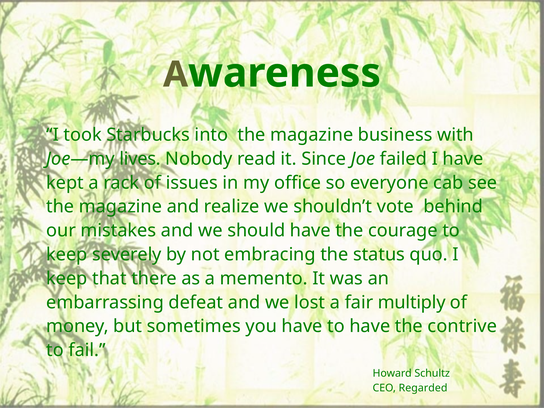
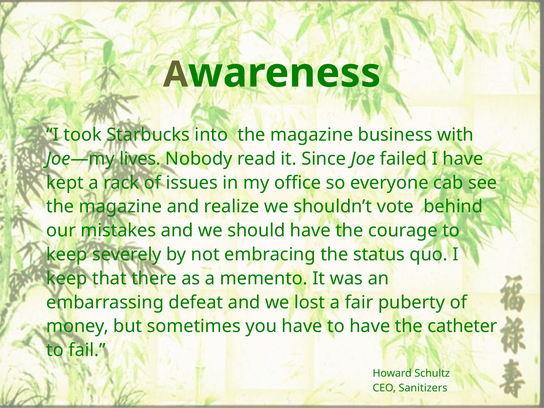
multiply: multiply -> puberty
contrive: contrive -> catheter
Regarded: Regarded -> Sanitizers
